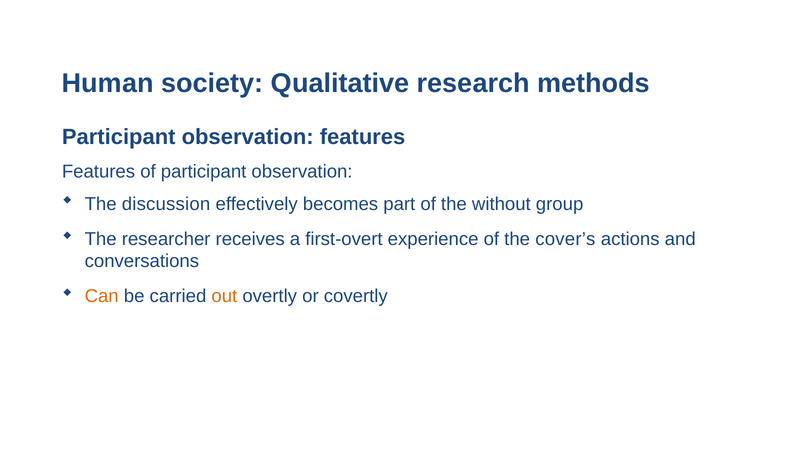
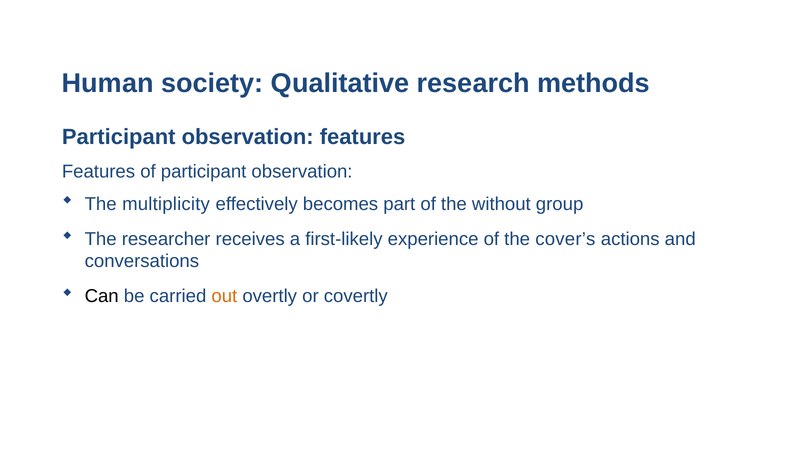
discussion: discussion -> multiplicity
first-overt: first-overt -> first-likely
Can colour: orange -> black
